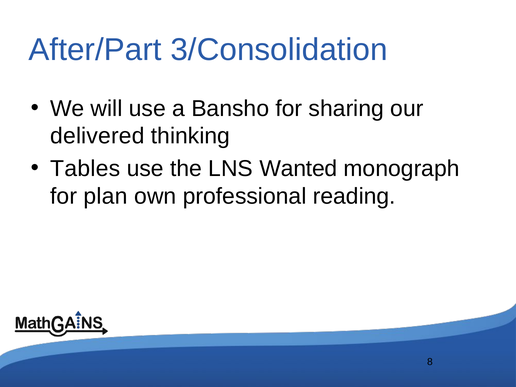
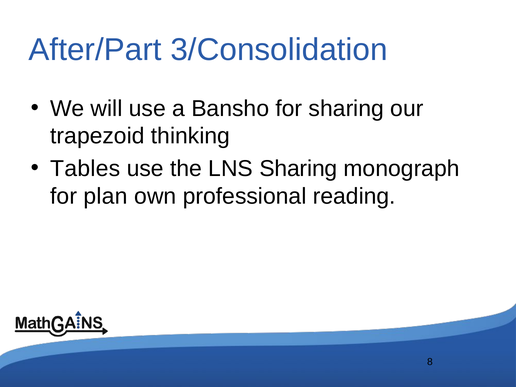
delivered: delivered -> trapezoid
LNS Wanted: Wanted -> Sharing
